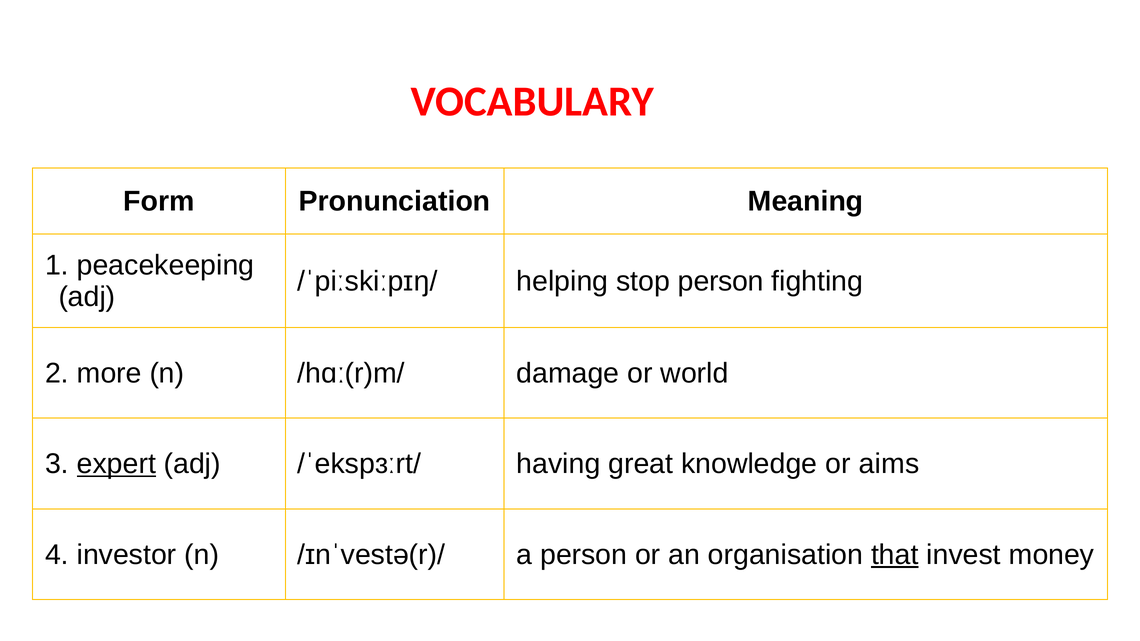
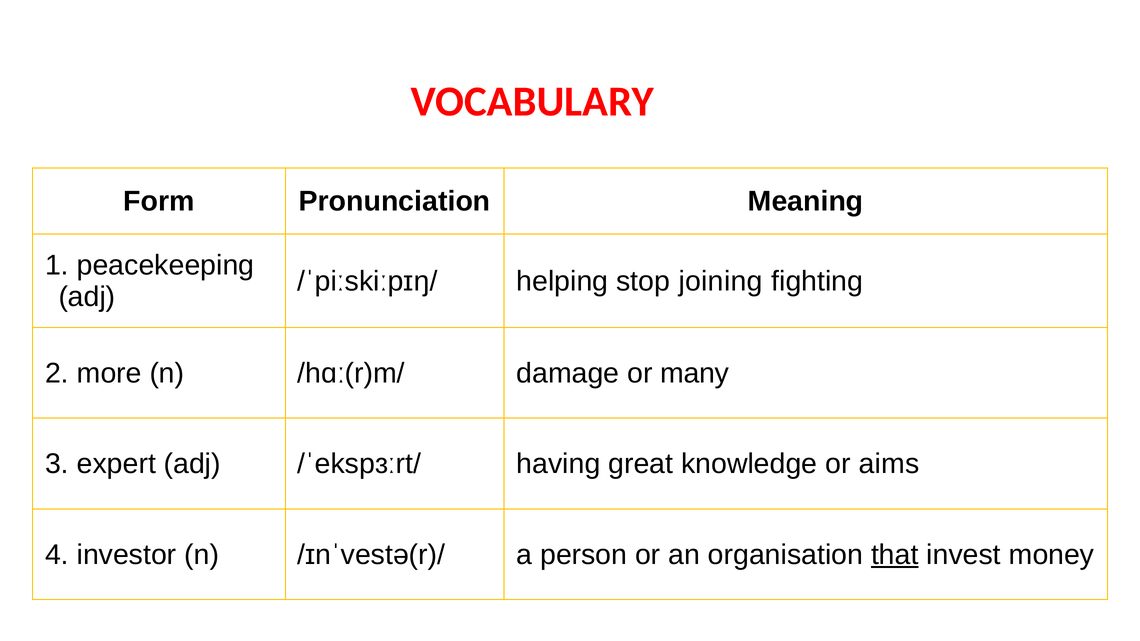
stop person: person -> joining
world: world -> many
expert underline: present -> none
